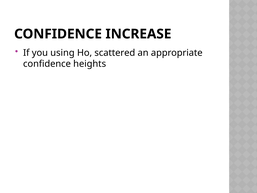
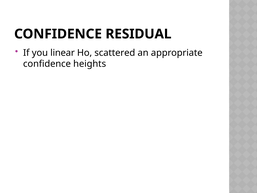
INCREASE: INCREASE -> RESIDUAL
using: using -> linear
